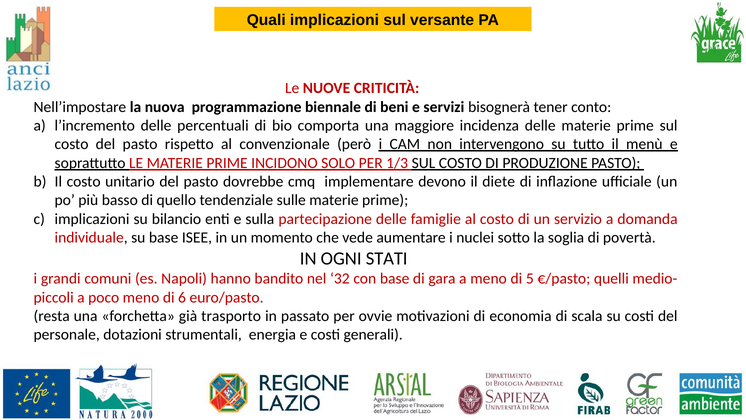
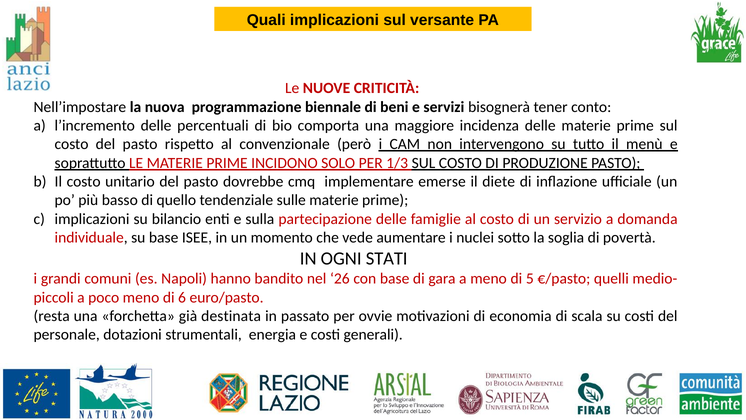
devono: devono -> emerse
32: 32 -> 26
trasporto: trasporto -> destinata
